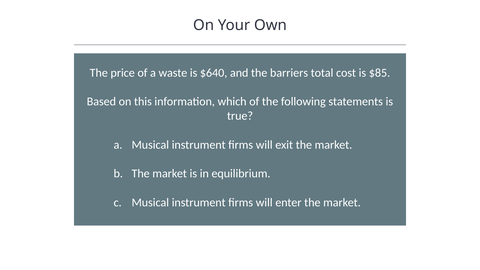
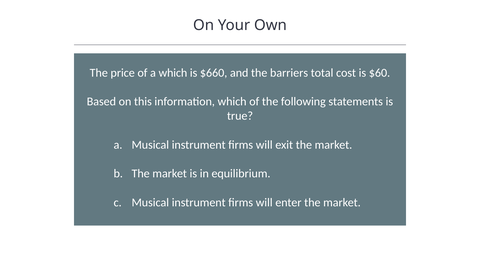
a waste: waste -> which
$640: $640 -> $660
$85: $85 -> $60
